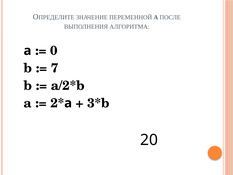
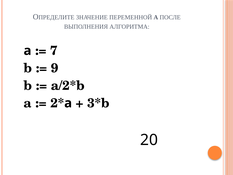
0: 0 -> 7
7: 7 -> 9
